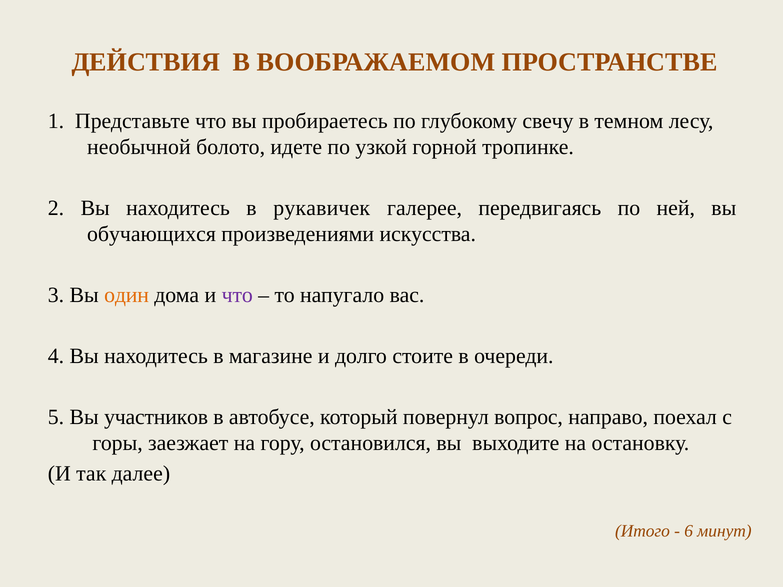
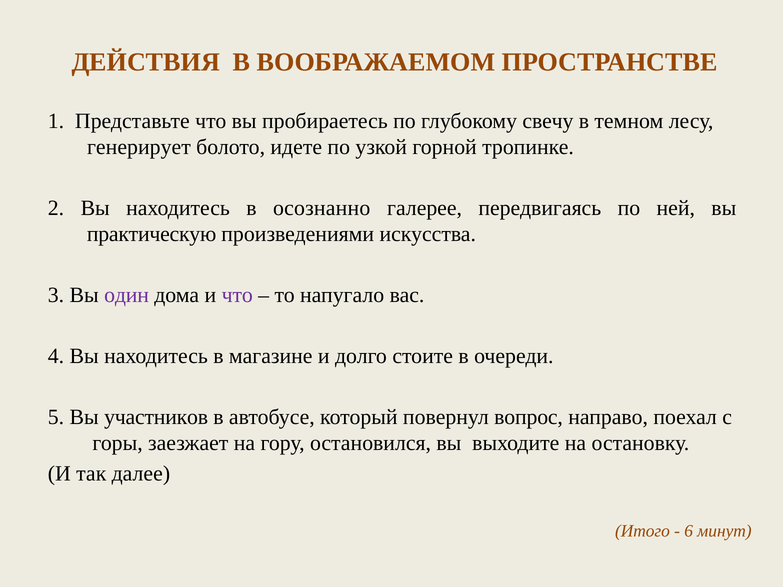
необычной: необычной -> генерирует
рукавичек: рукавичек -> осознанно
обучающихся: обучающихся -> практическую
один colour: orange -> purple
